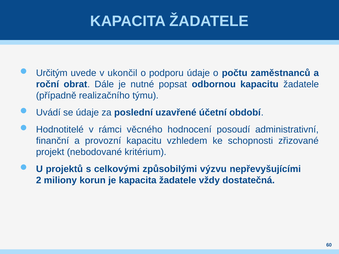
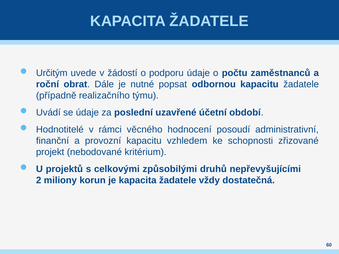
ukončil: ukončil -> žádostí
výzvu: výzvu -> druhů
